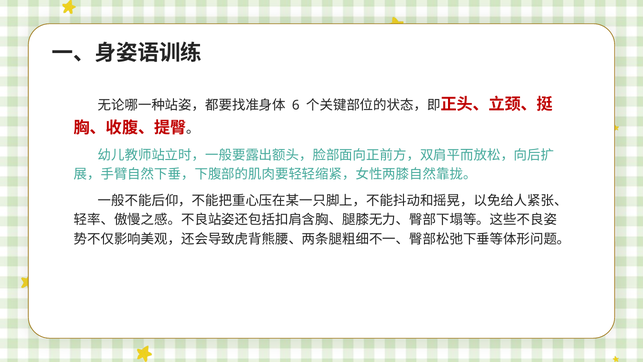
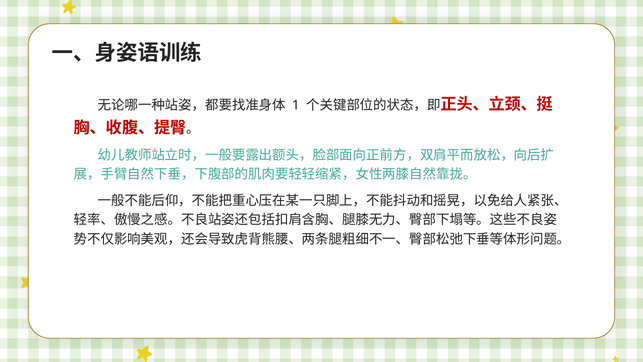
6: 6 -> 1
